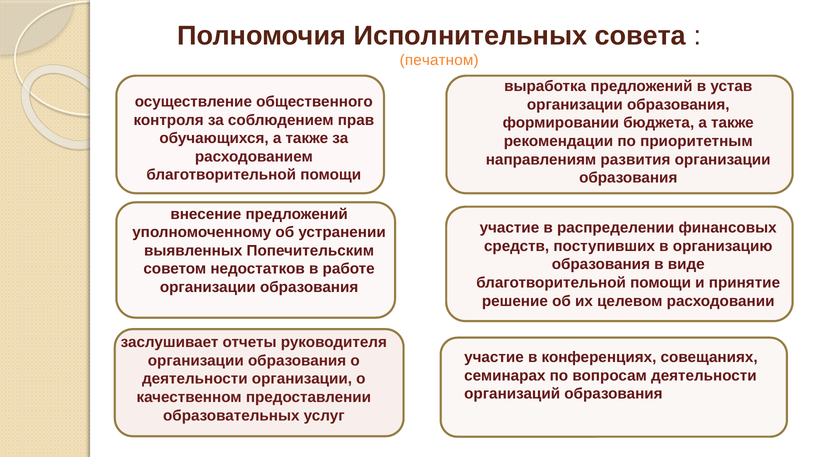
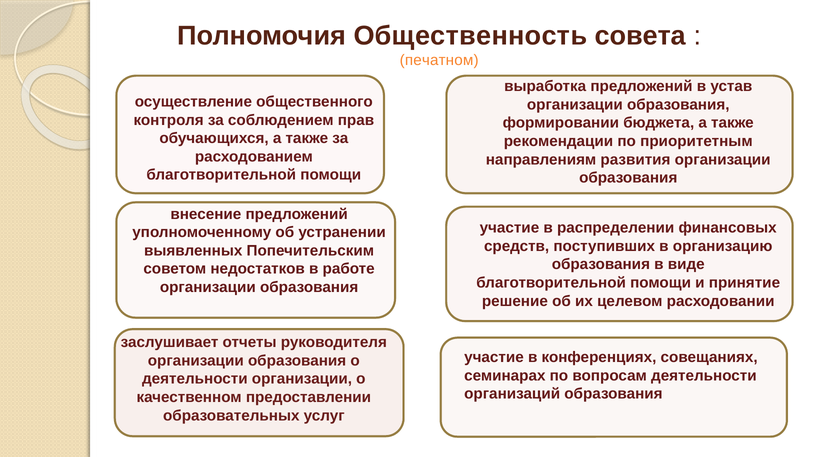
Исполнительных: Исполнительных -> Общественность
